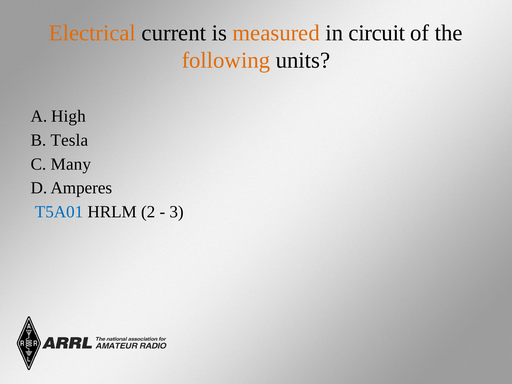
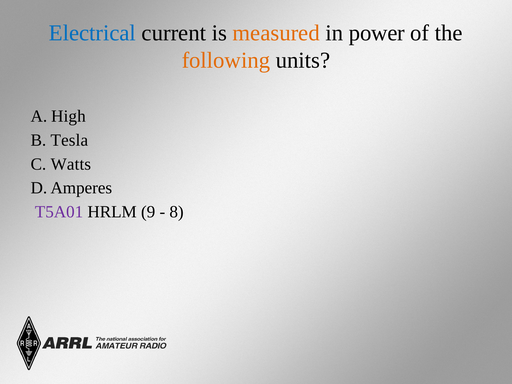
Electrical colour: orange -> blue
circuit: circuit -> power
Many: Many -> Watts
T5A01 colour: blue -> purple
2: 2 -> 9
3: 3 -> 8
